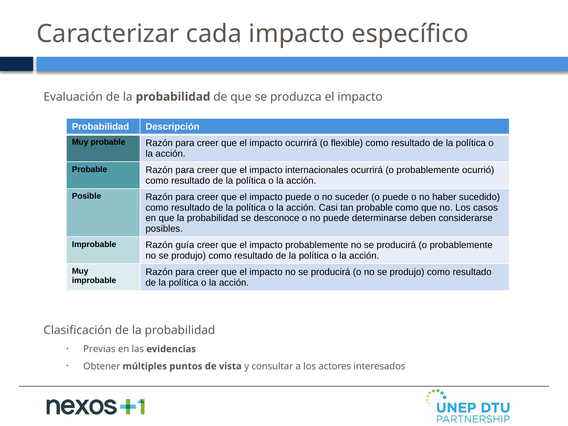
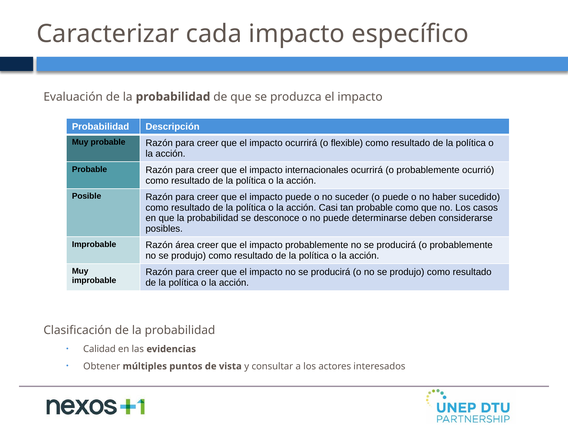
guía: guía -> área
Previas: Previas -> Calidad
